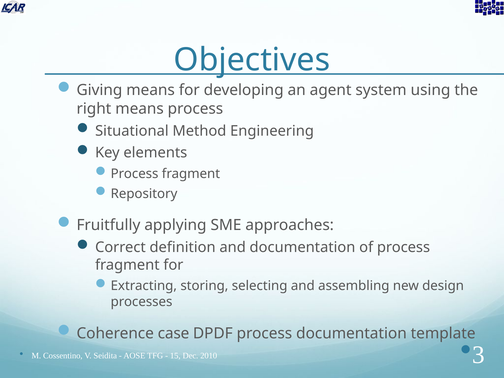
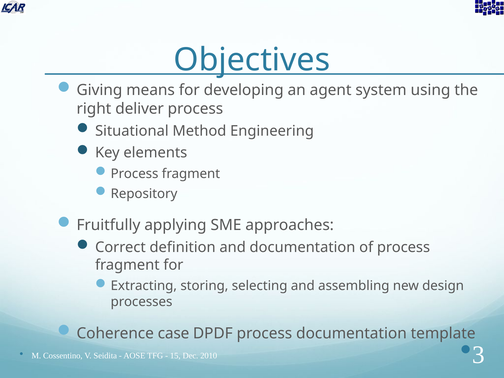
right means: means -> deliver
